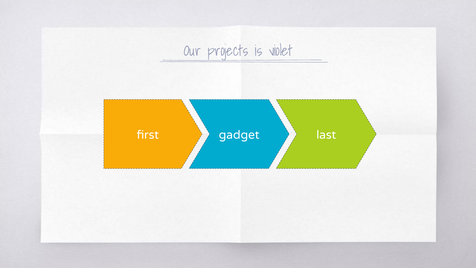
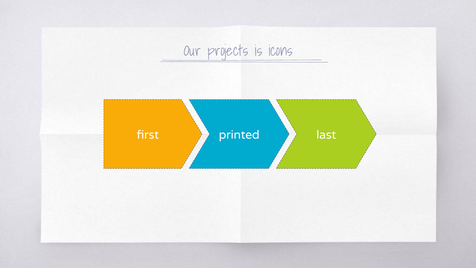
violet: violet -> icons
gadget: gadget -> printed
